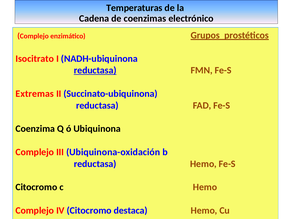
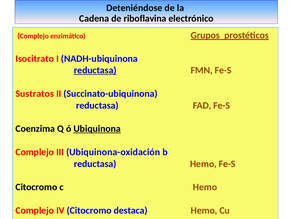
Temperaturas: Temperaturas -> Deteniéndose
coenzimas: coenzimas -> riboflavina
Extremas: Extremas -> Sustratos
Ubiquinona underline: none -> present
